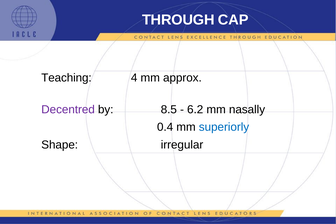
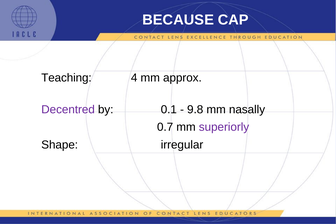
THROUGH: THROUGH -> BECAUSE
8.5: 8.5 -> 0.1
6.2: 6.2 -> 9.8
0.4: 0.4 -> 0.7
superiorly colour: blue -> purple
